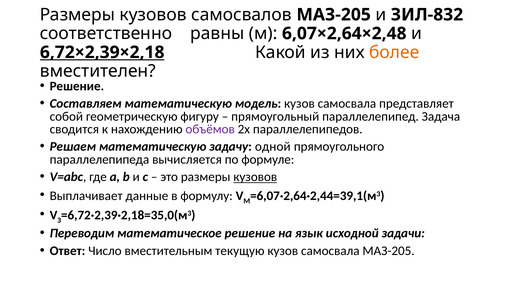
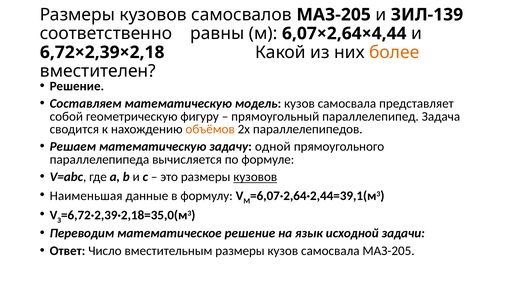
ЗИЛ-832: ЗИЛ-832 -> ЗИЛ-139
6,07×2,64×2,48: 6,07×2,64×2,48 -> 6,07×2,64×4,44
6,72×2,39×2,18 underline: present -> none
объёмов colour: purple -> orange
Выплачивает: Выплачивает -> Наименьшая
вместительным текущую: текущую -> размеры
